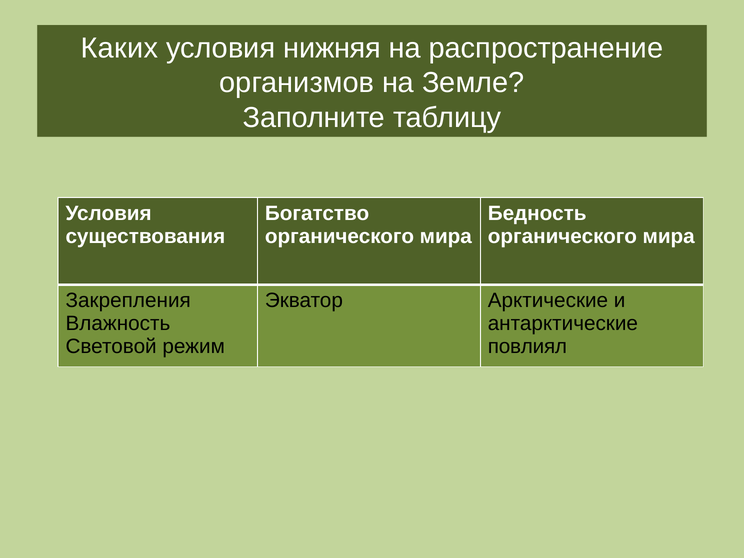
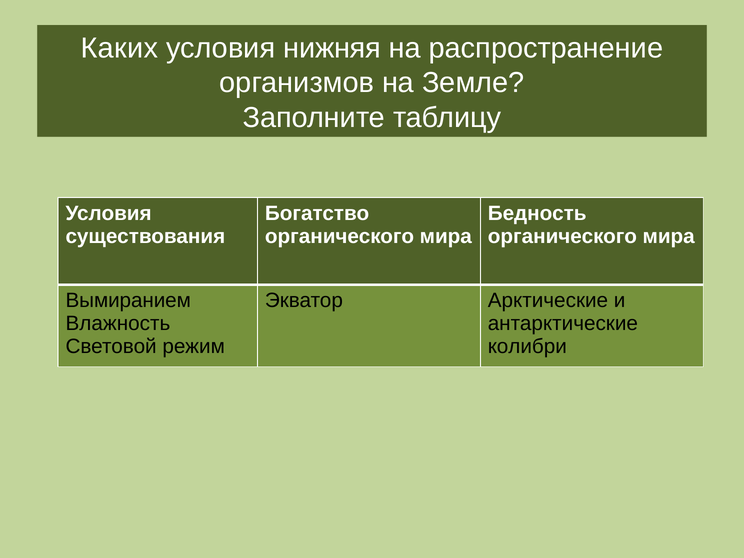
Закрепления: Закрепления -> Вымиранием
повлиял: повлиял -> колибри
